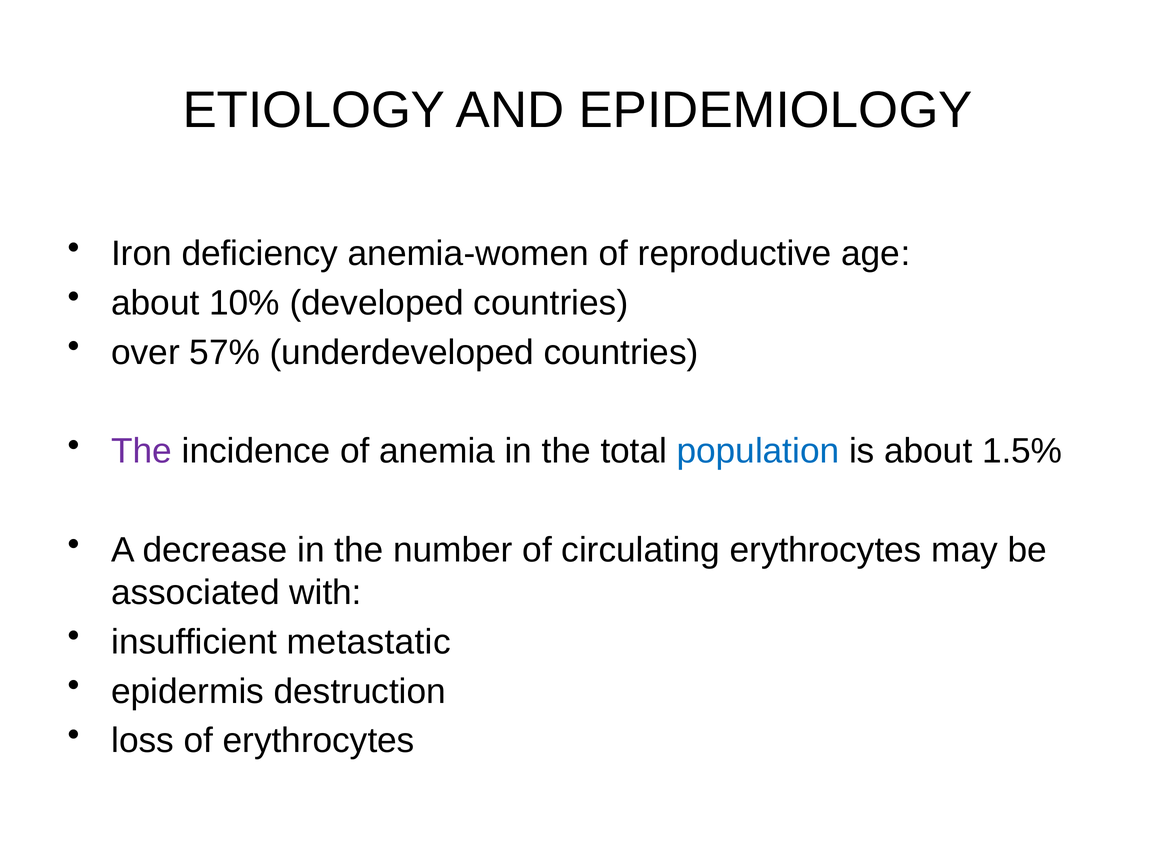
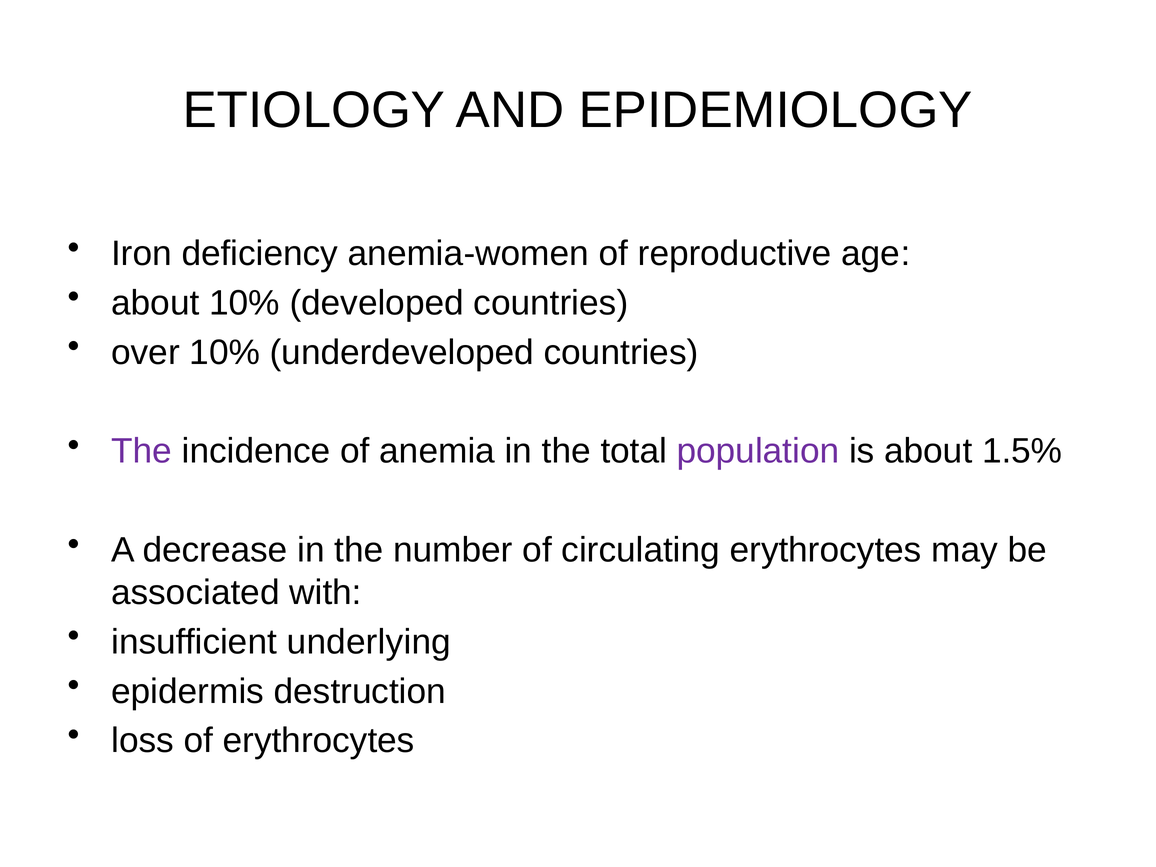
over 57%: 57% -> 10%
population colour: blue -> purple
metastatic: metastatic -> underlying
